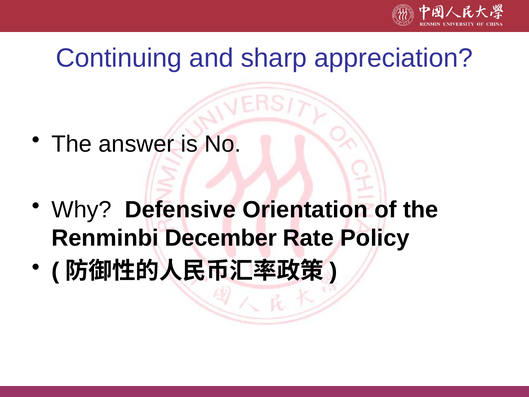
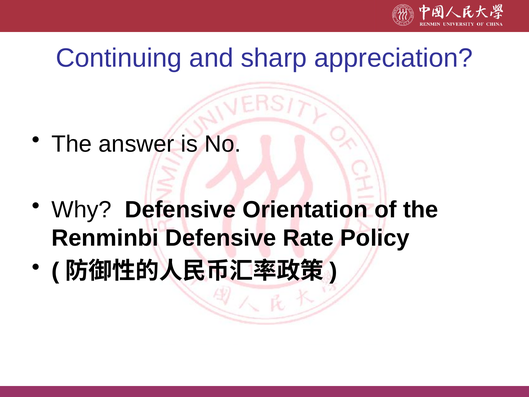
Renminbi December: December -> Defensive
